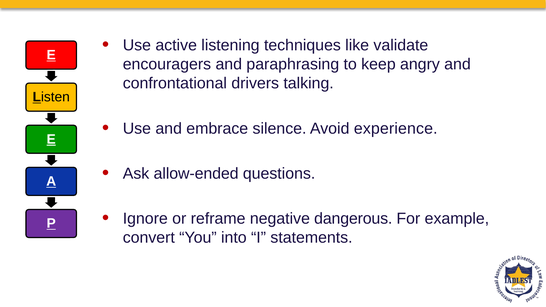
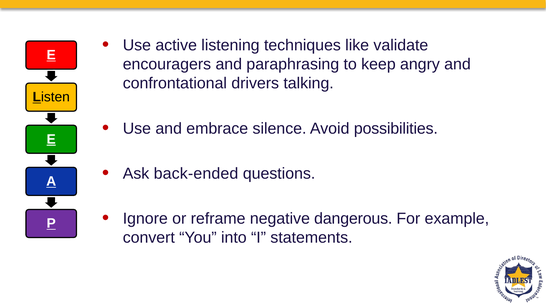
experience: experience -> possibilities
allow-ended: allow-ended -> back-ended
